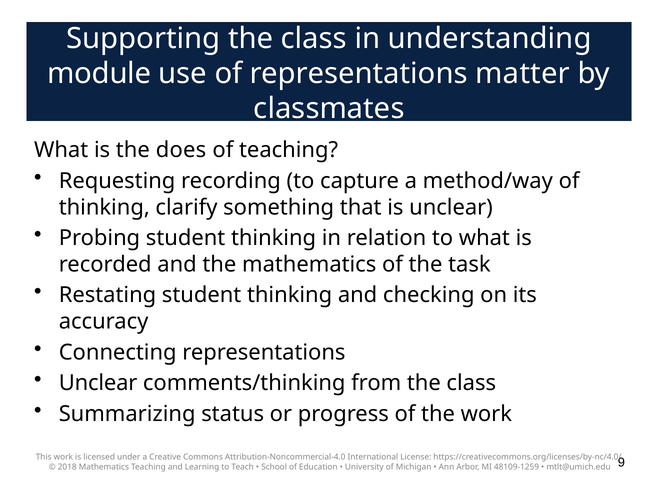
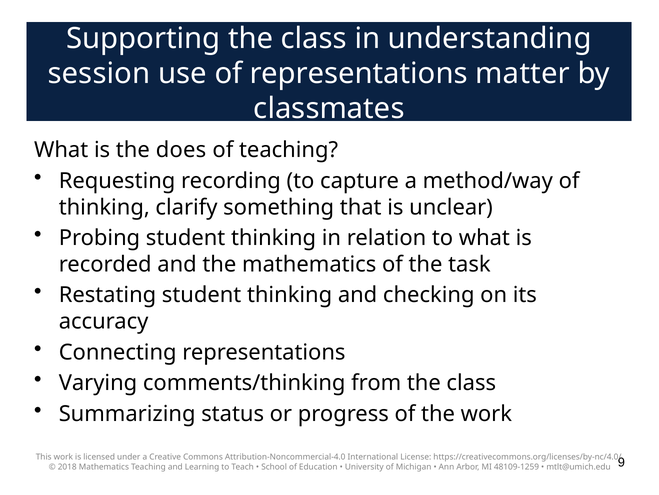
module: module -> session
Unclear at (98, 383): Unclear -> Varying
